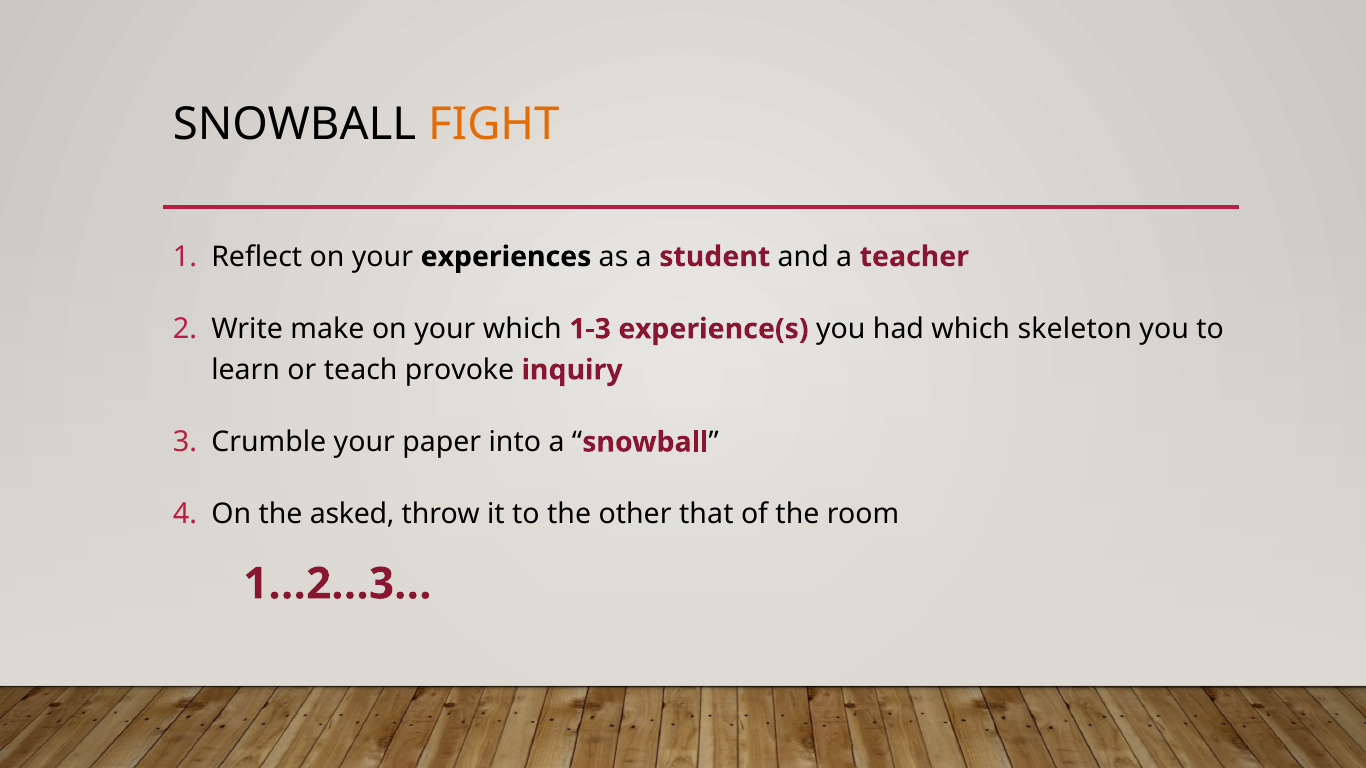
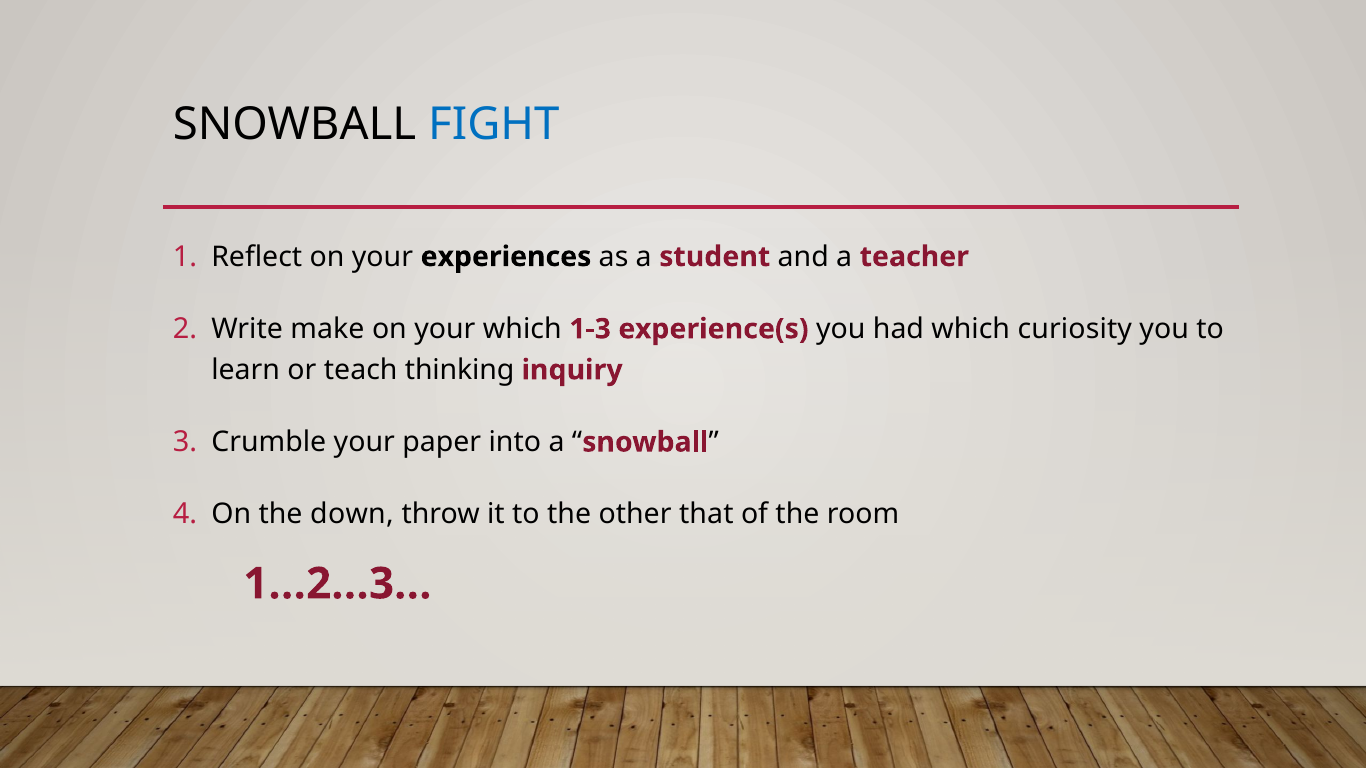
FIGHT colour: orange -> blue
skeleton: skeleton -> curiosity
provoke: provoke -> thinking
asked: asked -> down
